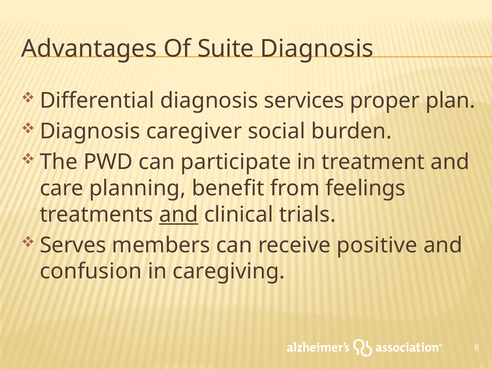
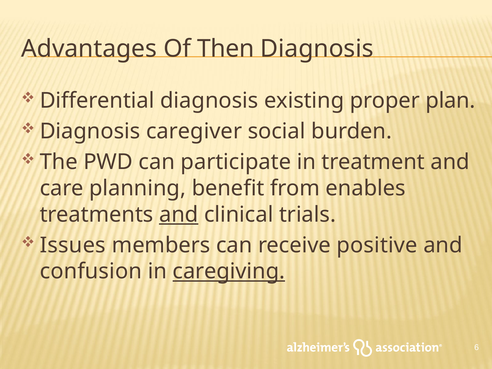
Suite: Suite -> Then
services: services -> existing
feelings: feelings -> enables
Serves: Serves -> Issues
caregiving underline: none -> present
